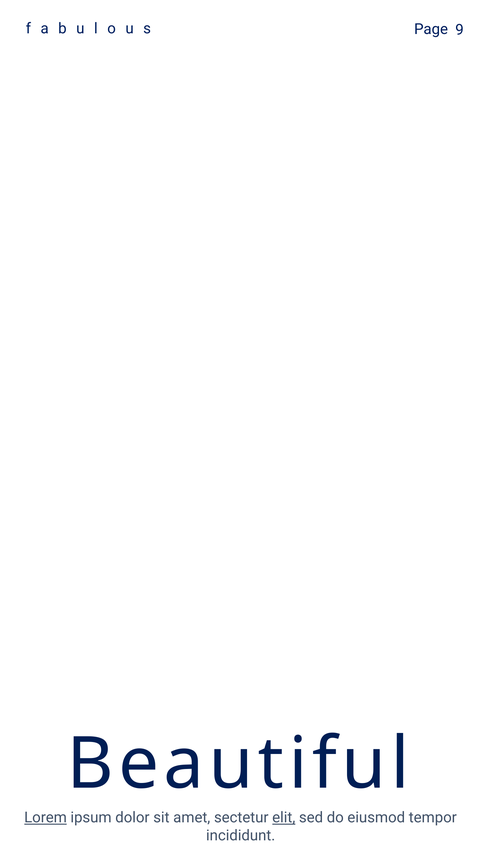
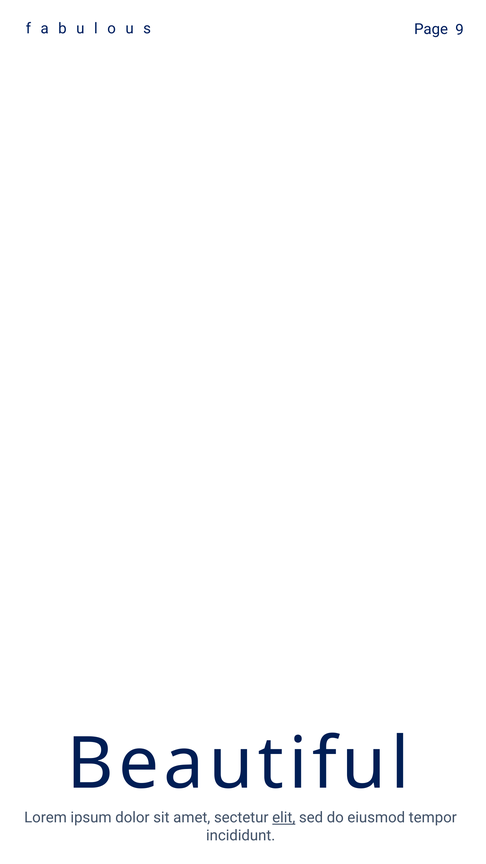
Lorem underline: present -> none
